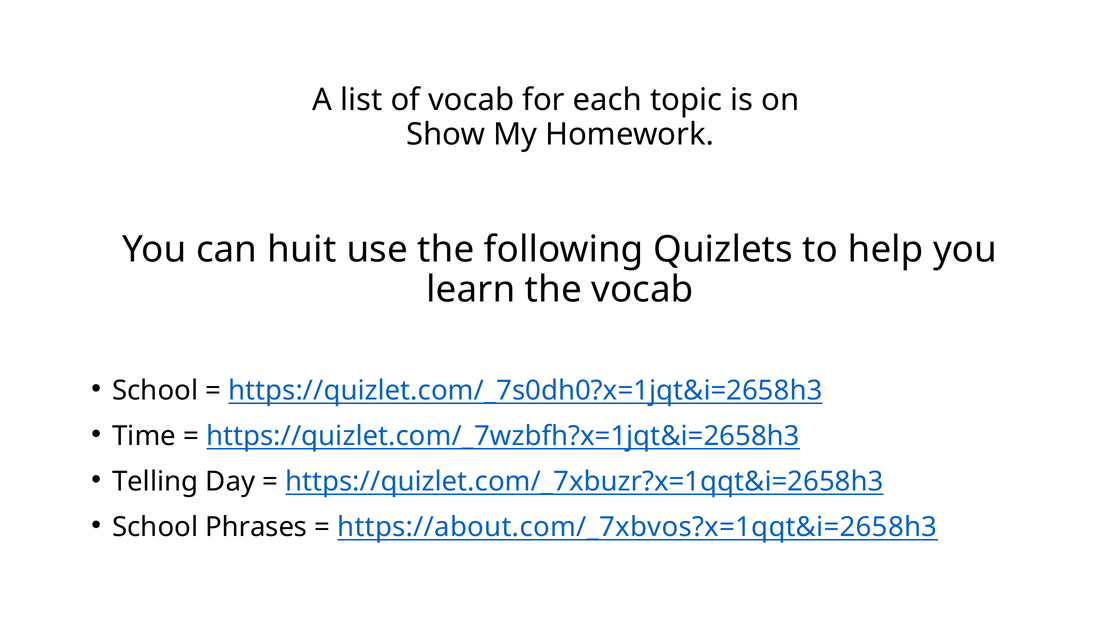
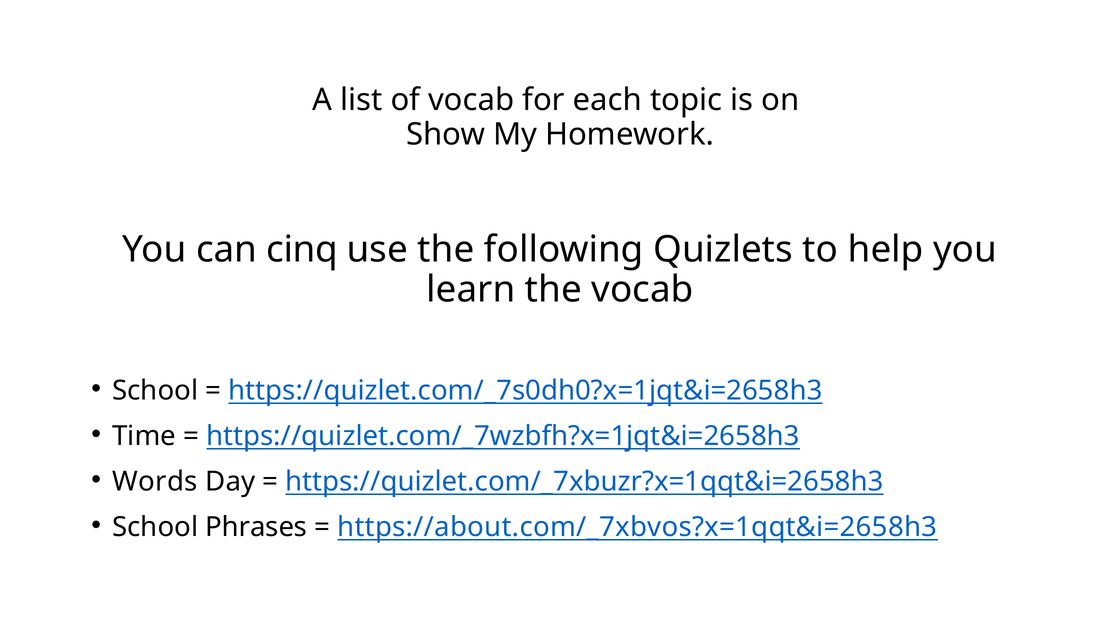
huit: huit -> cinq
Telling: Telling -> Words
